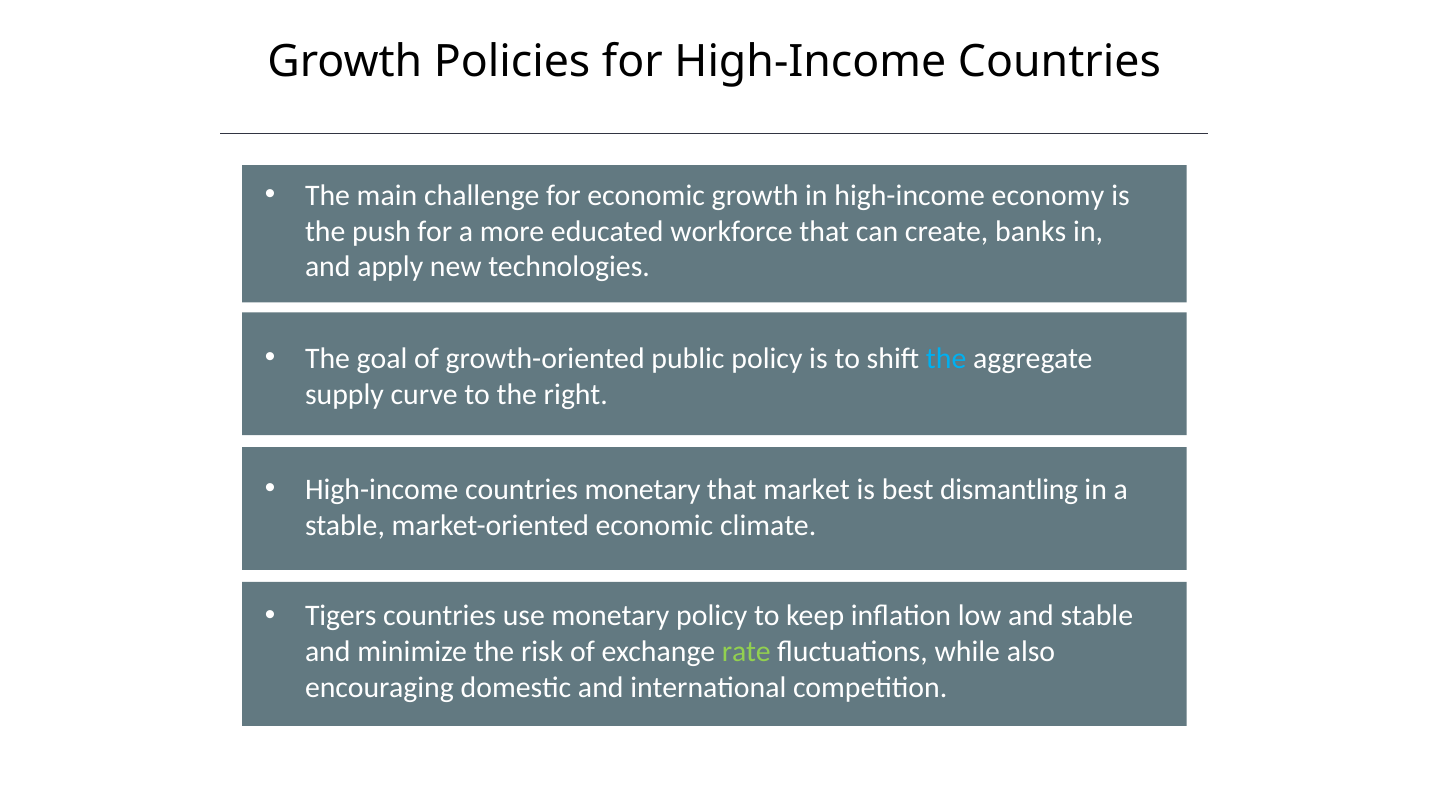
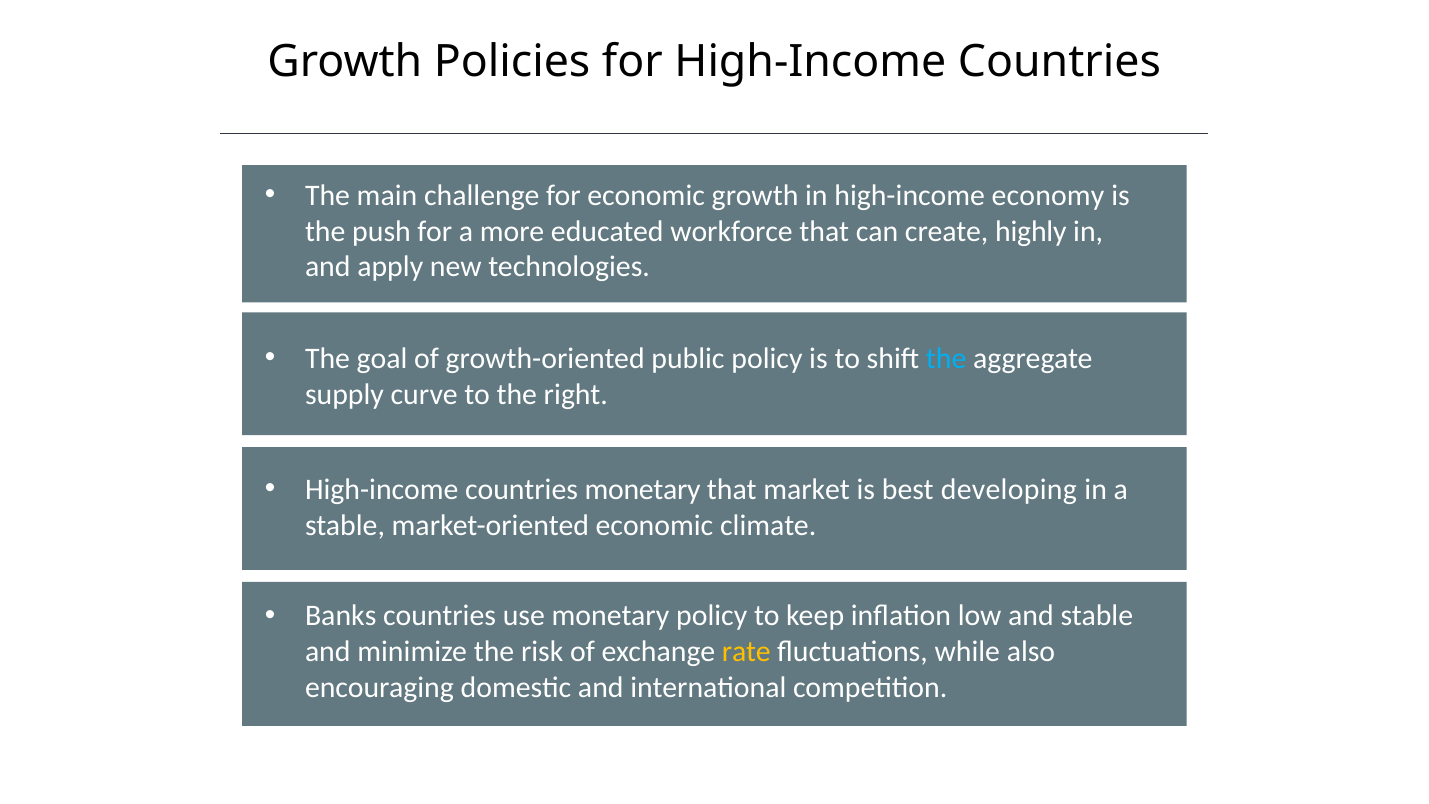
banks: banks -> highly
dismantling: dismantling -> developing
Tigers: Tigers -> Banks
rate colour: light green -> yellow
